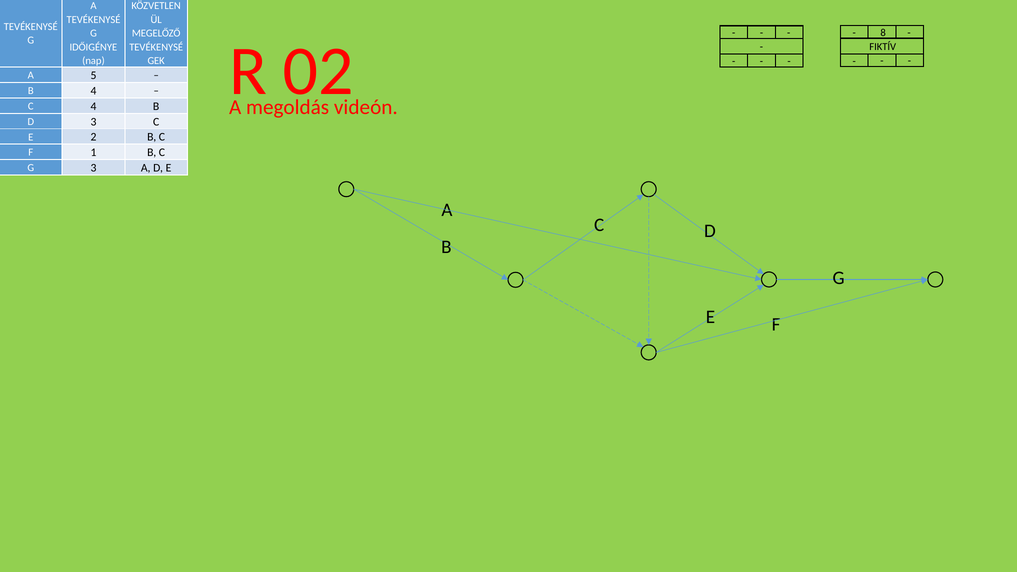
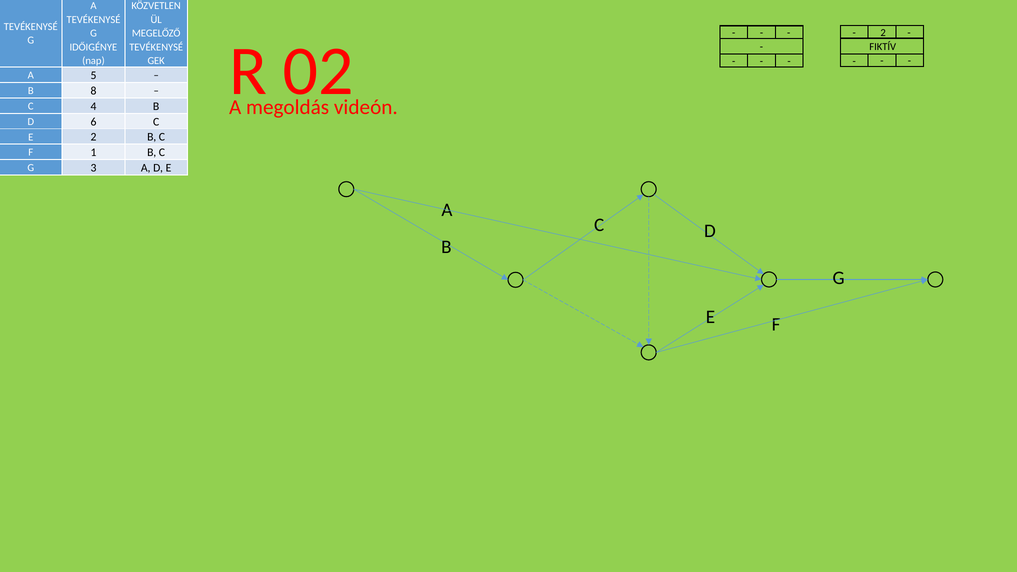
8 at (883, 33): 8 -> 2
B 4: 4 -> 8
D 3: 3 -> 6
